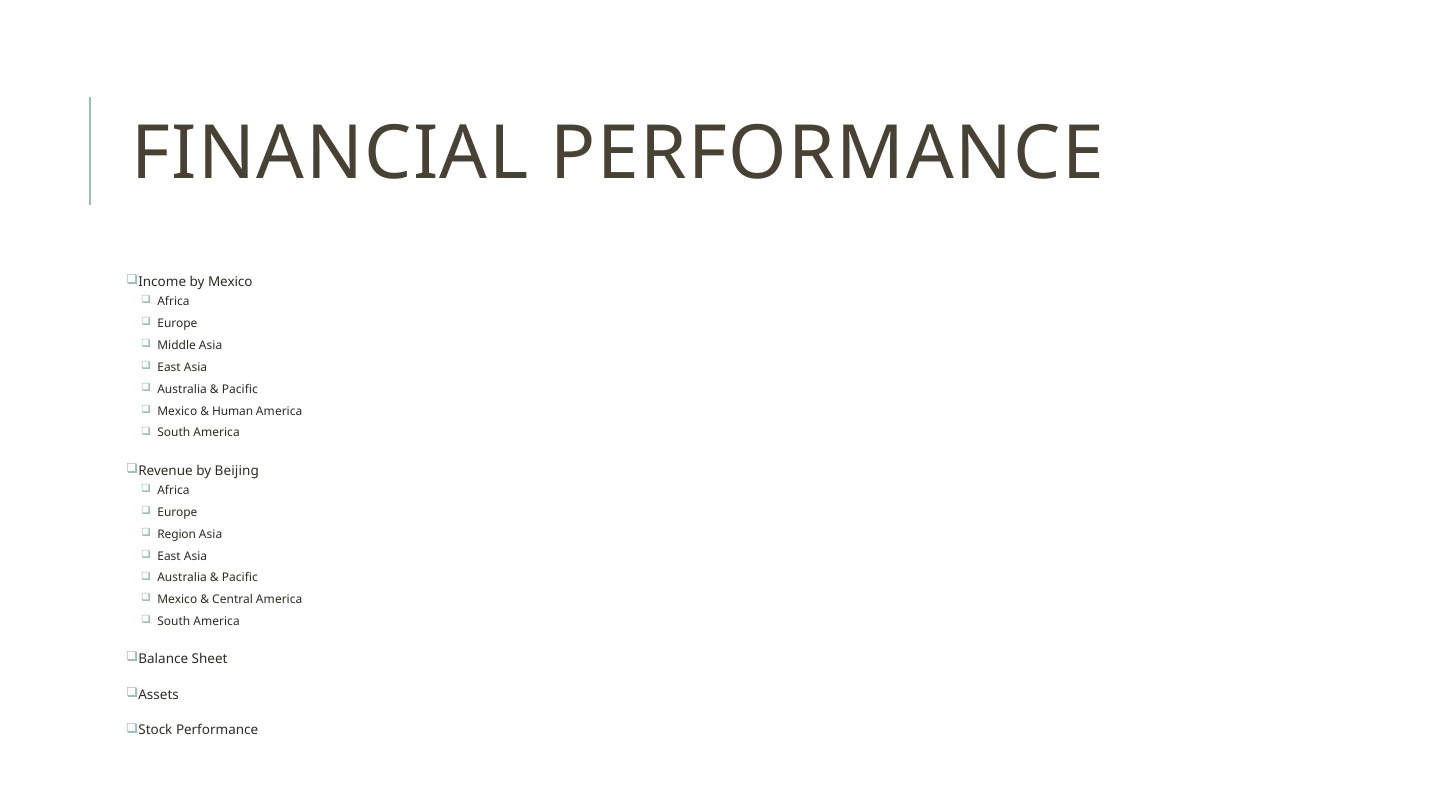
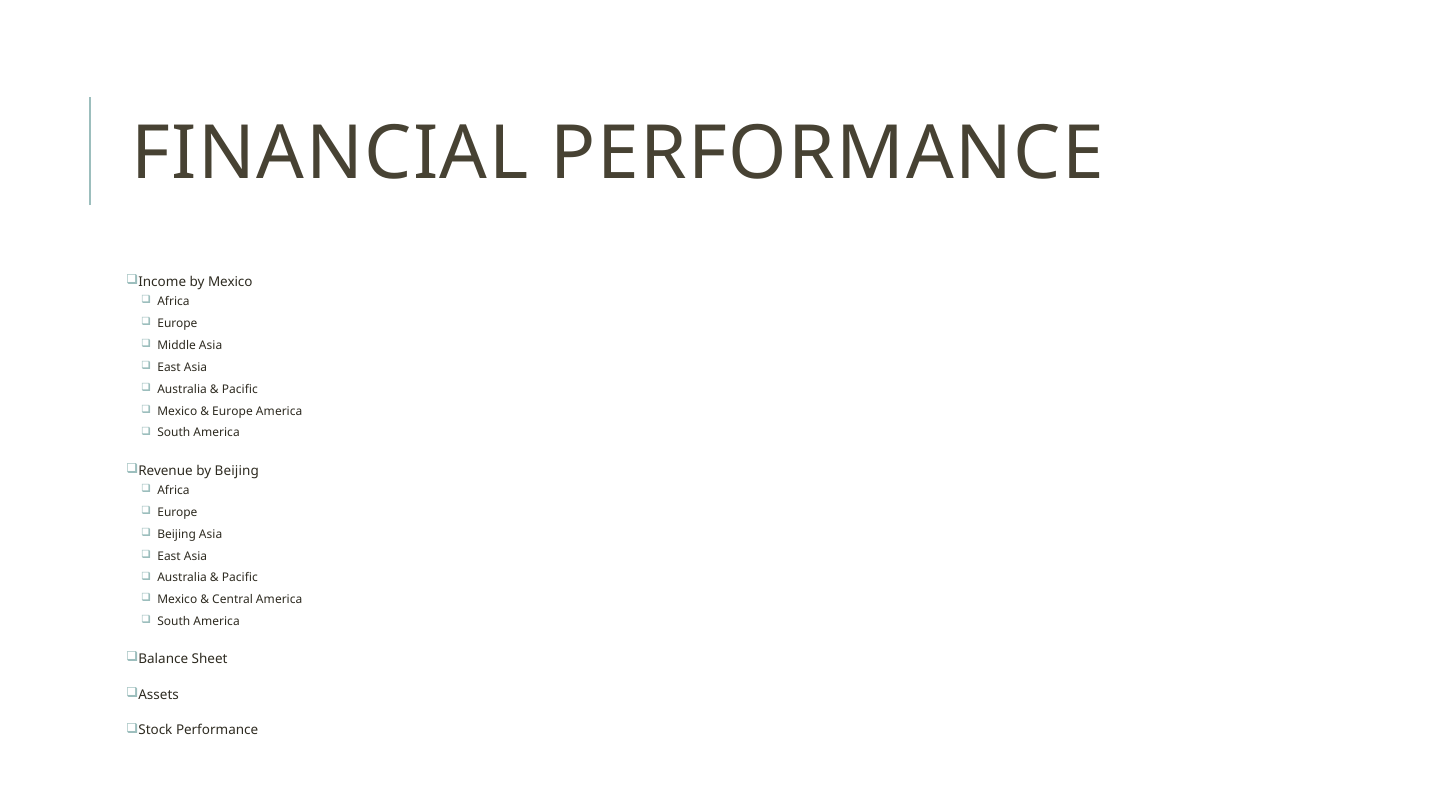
Human at (233, 411): Human -> Europe
Region at (177, 534): Region -> Beijing
